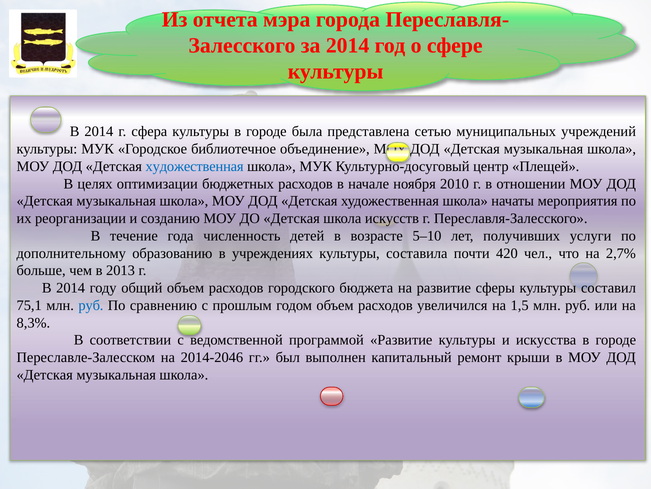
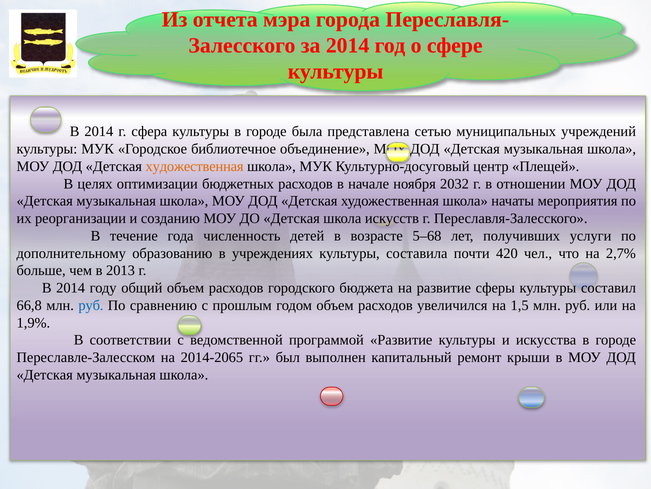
художественная at (195, 166) colour: blue -> orange
2010: 2010 -> 2032
5–10: 5–10 -> 5–68
75,1: 75,1 -> 66,8
8,3%: 8,3% -> 1,9%
2014-2046: 2014-2046 -> 2014-2065
